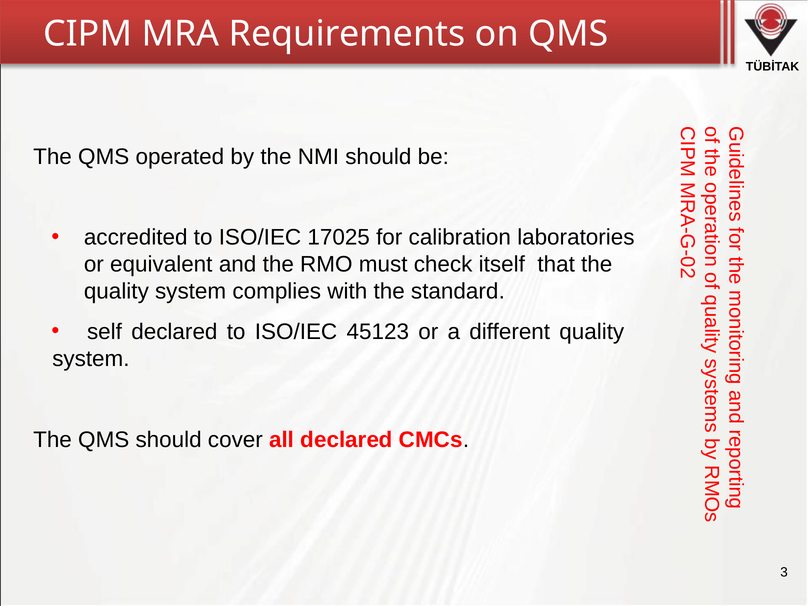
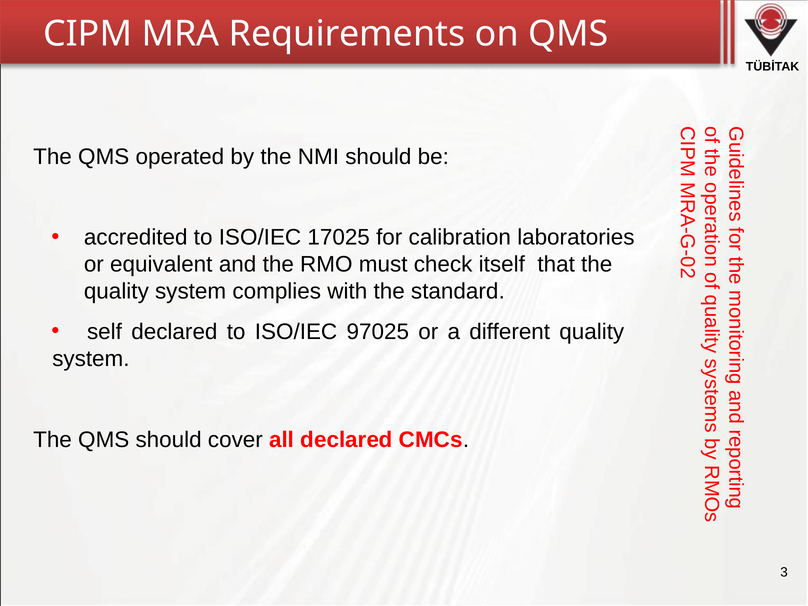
45123: 45123 -> 97025
